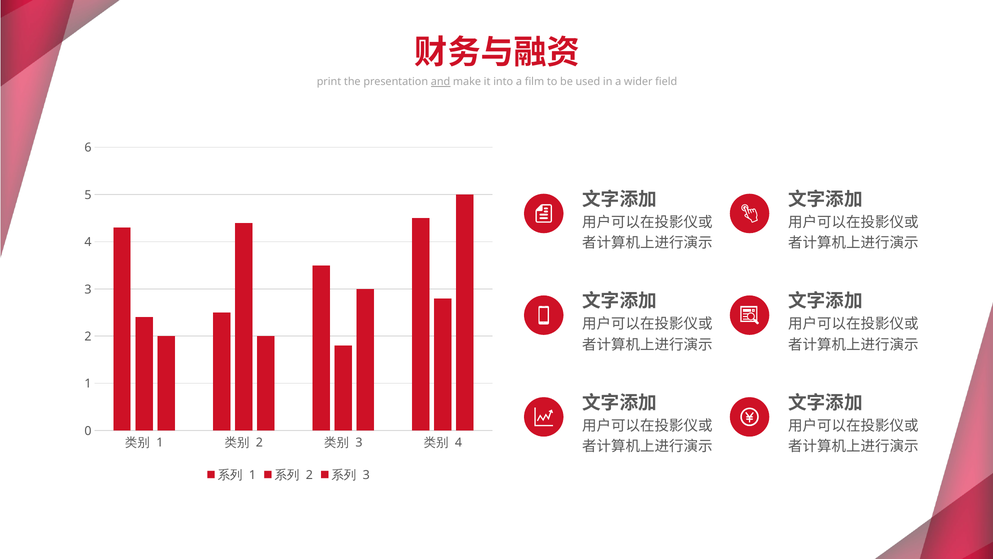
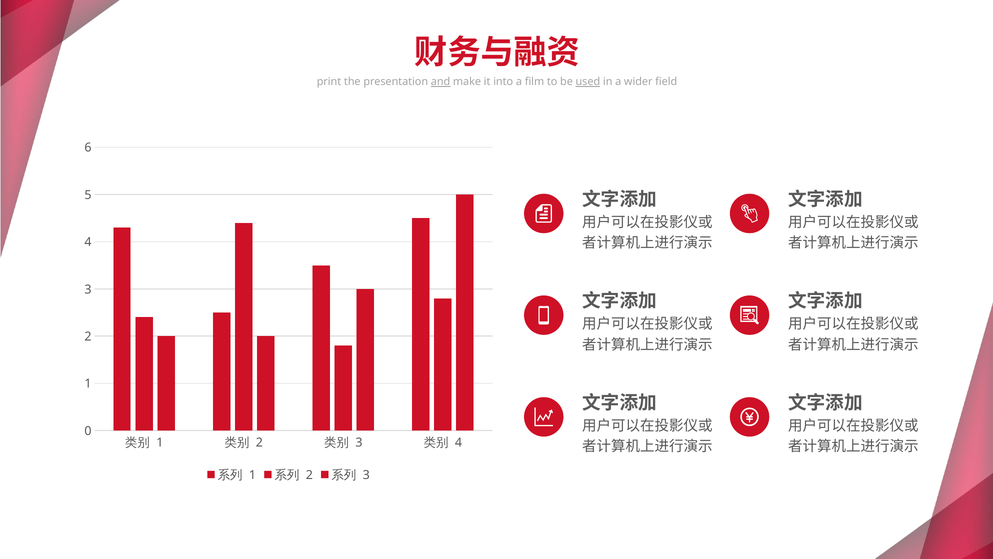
used underline: none -> present
